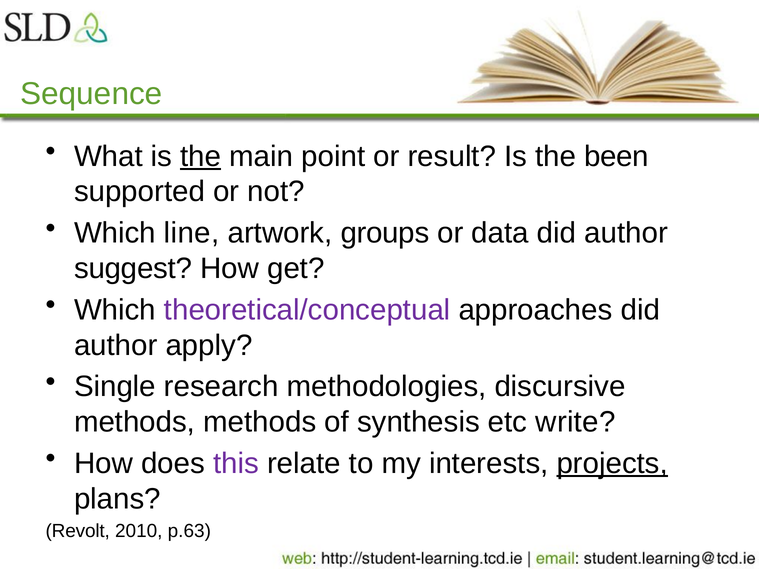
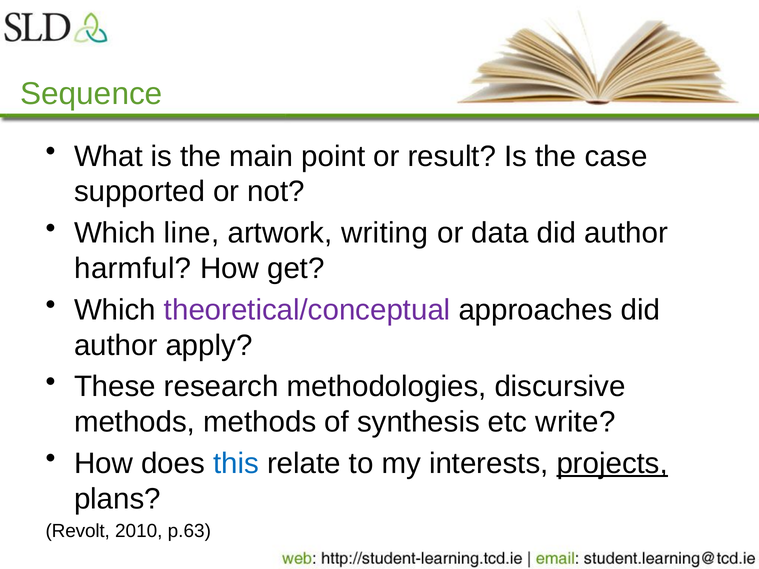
the at (201, 156) underline: present -> none
been: been -> case
groups: groups -> writing
suggest: suggest -> harmful
Single: Single -> These
this colour: purple -> blue
